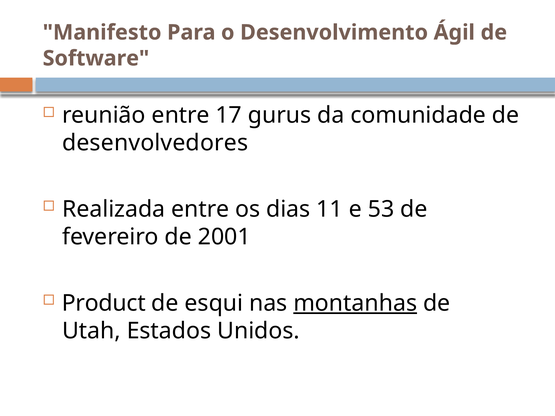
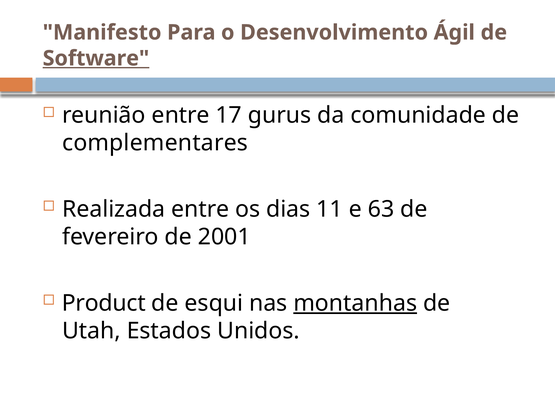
Software underline: none -> present
desenvolvedores: desenvolvedores -> complementares
53: 53 -> 63
